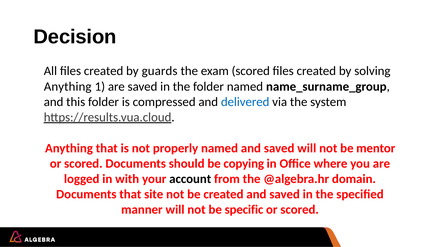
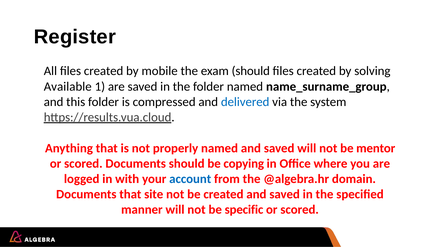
Decision: Decision -> Register
guards: guards -> mobile
exam scored: scored -> should
Anything at (68, 87): Anything -> Available
account colour: black -> blue
